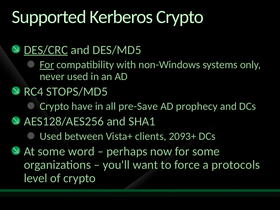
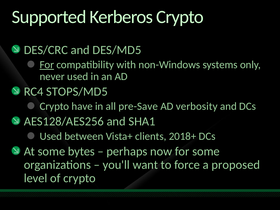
DES/CRC underline: present -> none
prophecy: prophecy -> verbosity
2093+: 2093+ -> 2018+
word: word -> bytes
protocols: protocols -> proposed
